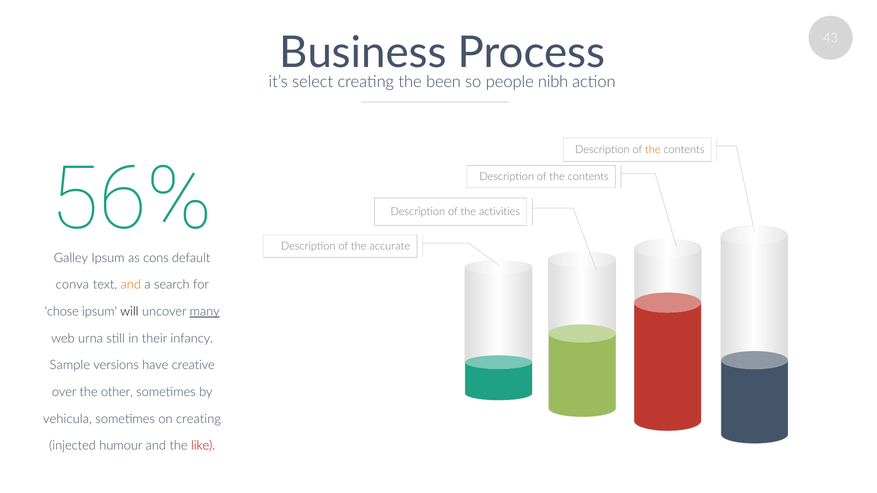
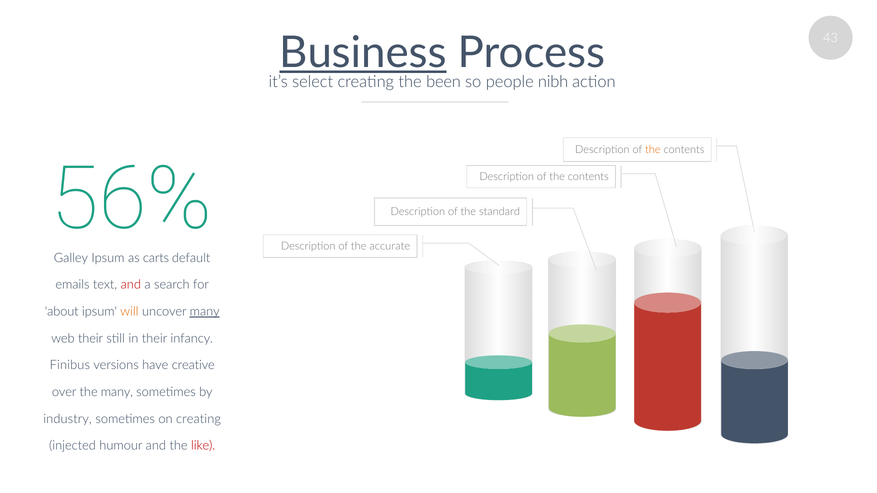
Business underline: none -> present
activities: activities -> standard
cons: cons -> carts
conva: conva -> emails
and at (131, 285) colour: orange -> red
chose: chose -> about
will colour: black -> orange
web urna: urna -> their
Sample: Sample -> Finibus
the other: other -> many
vehicula: vehicula -> industry
